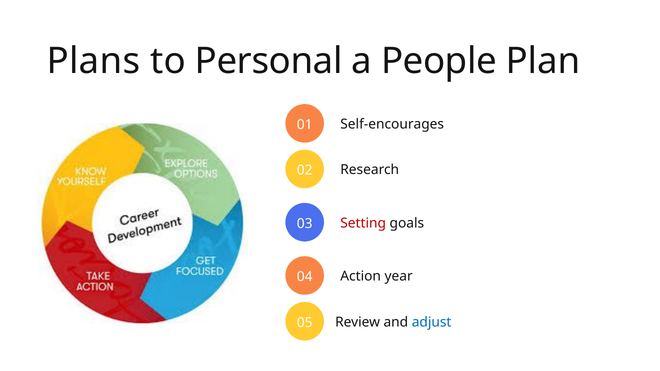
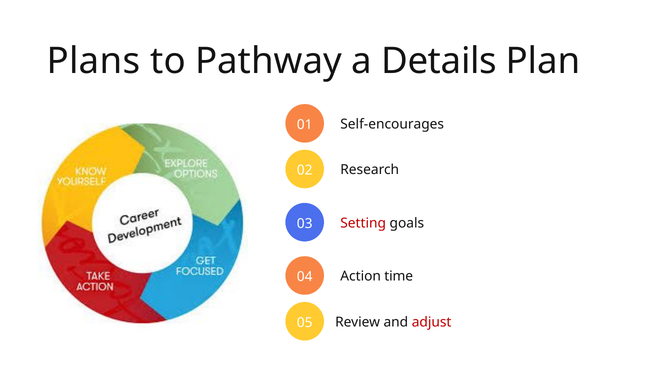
Personal: Personal -> Pathway
People: People -> Details
year: year -> time
adjust colour: blue -> red
